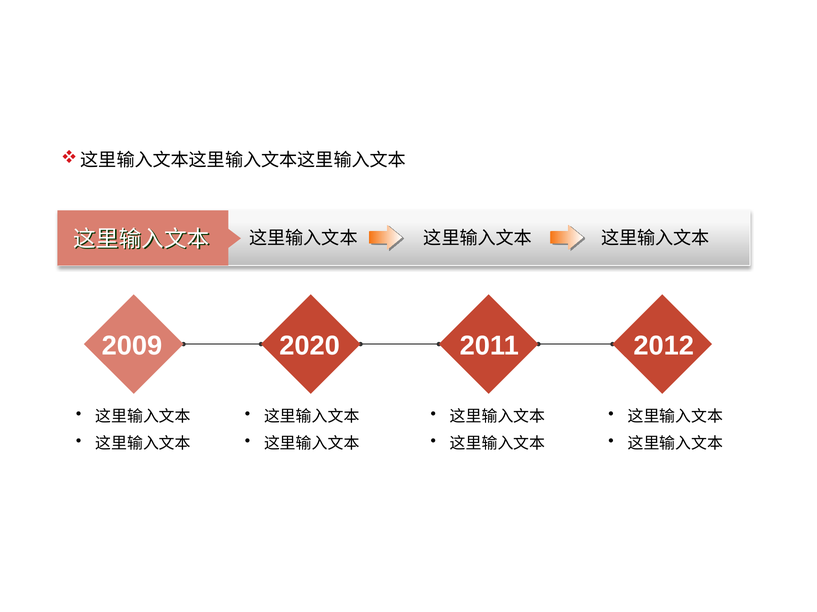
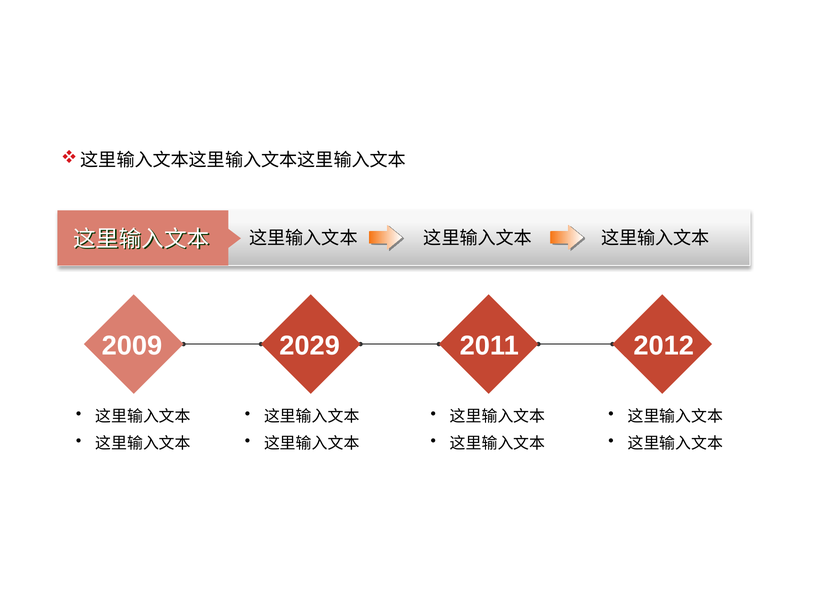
2020: 2020 -> 2029
